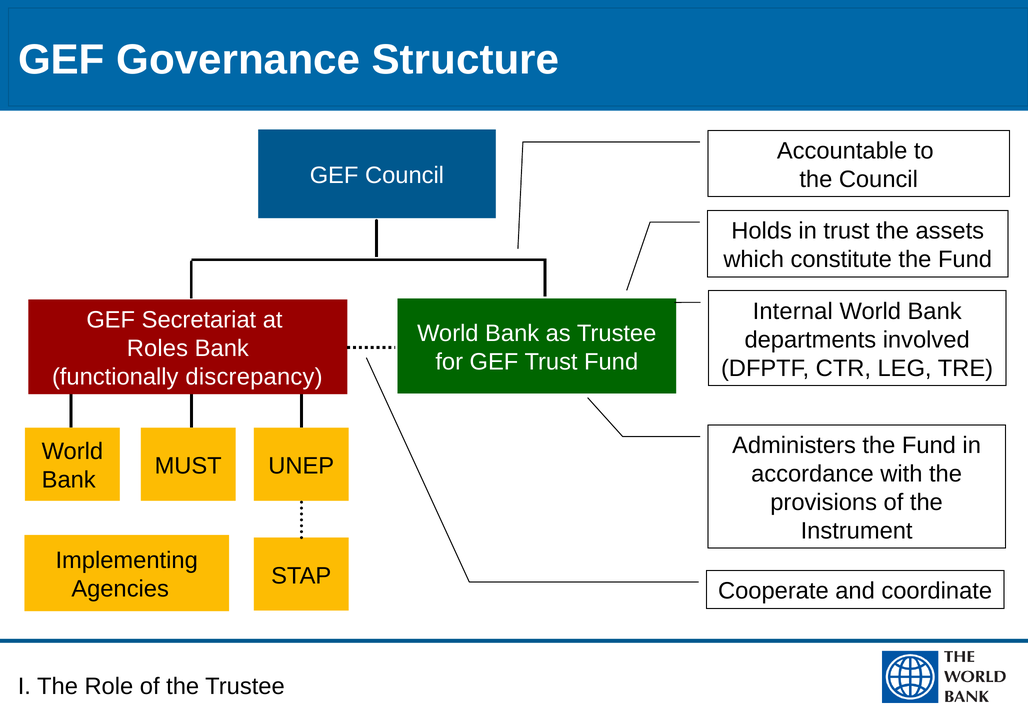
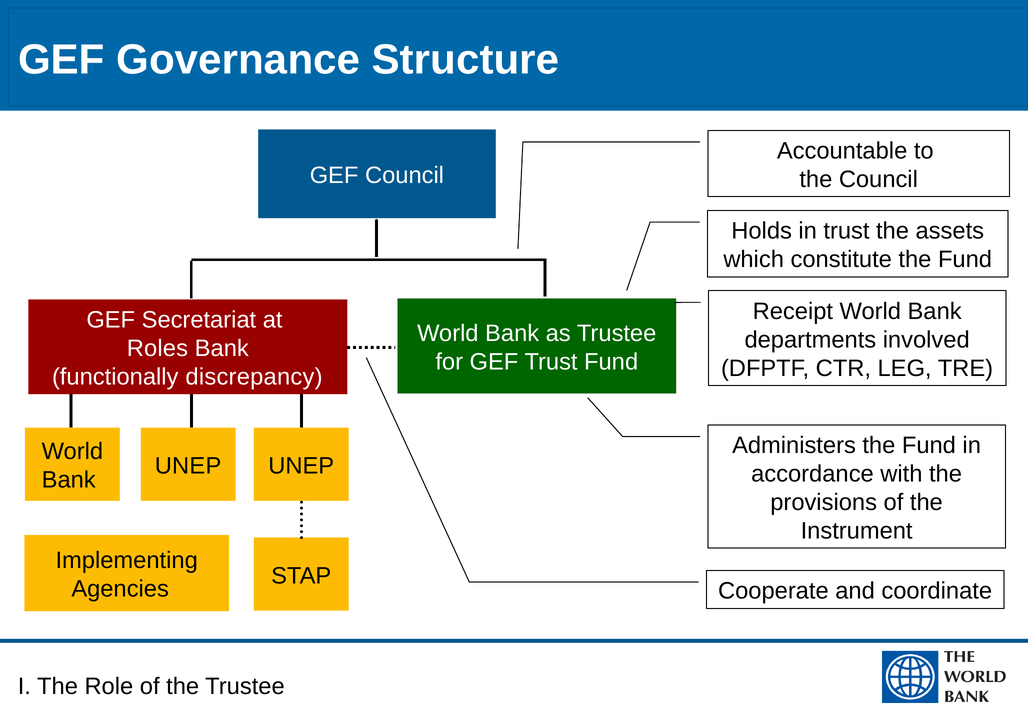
Internal: Internal -> Receipt
MUST at (188, 466): MUST -> UNEP
